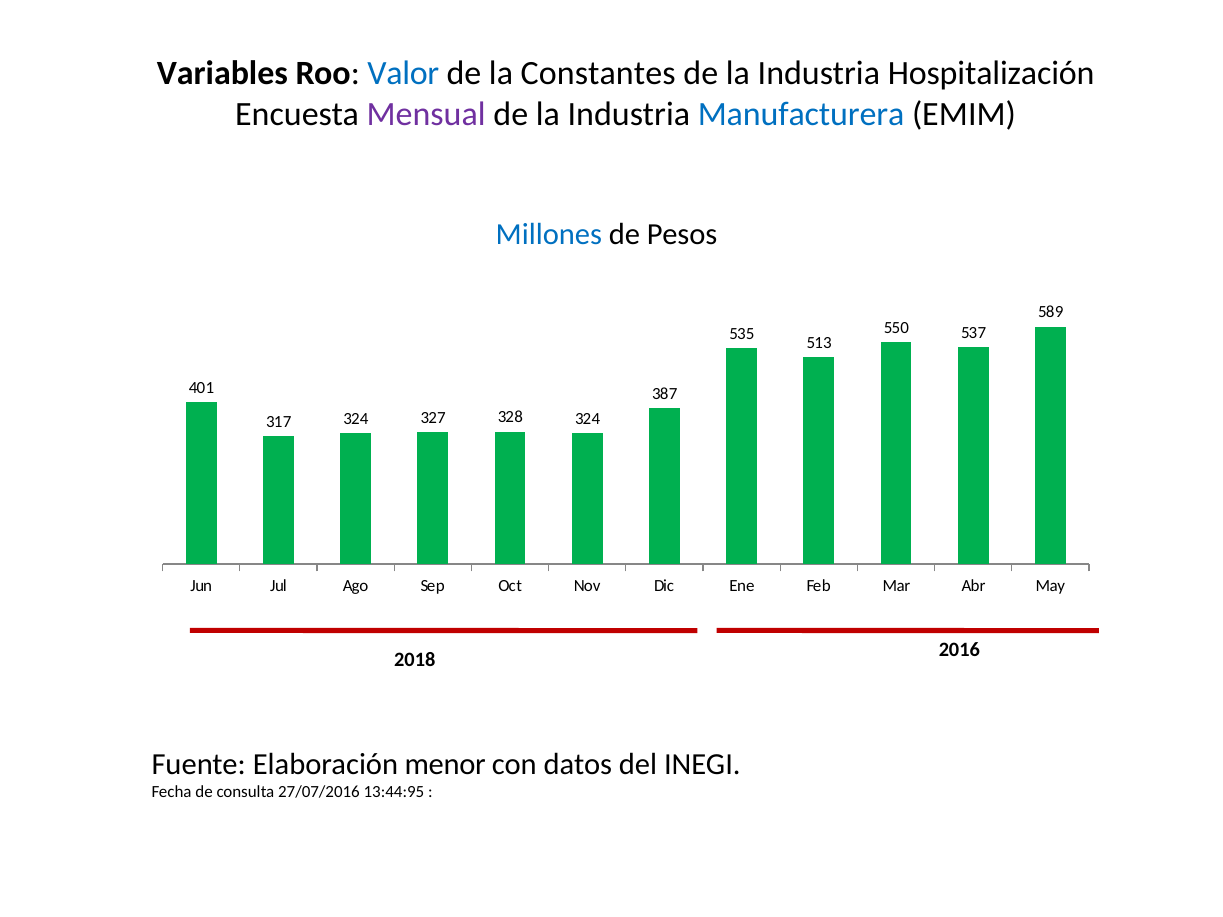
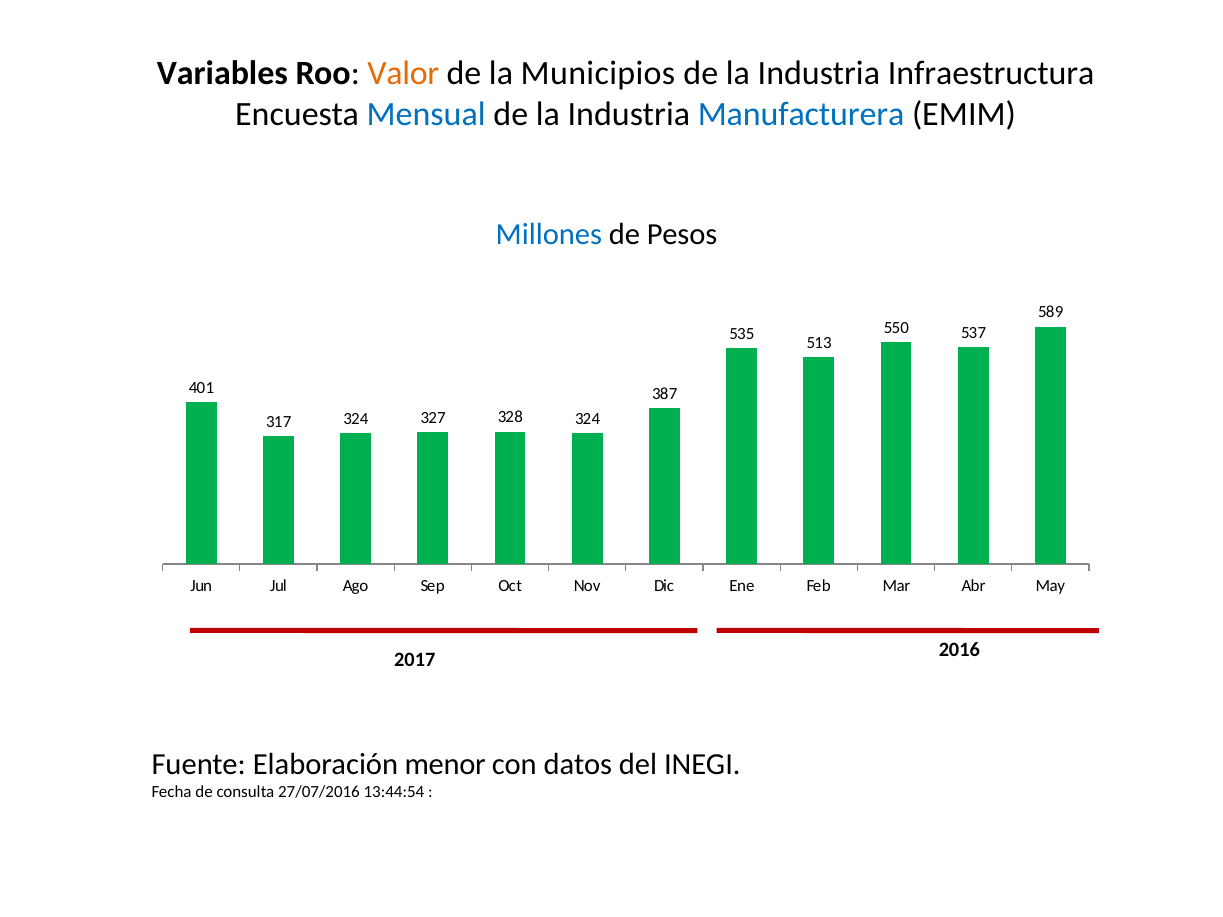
Valor colour: blue -> orange
Constantes: Constantes -> Municipios
Hospitalización: Hospitalización -> Infraestructura
Mensual colour: purple -> blue
2018: 2018 -> 2017
13:44:95: 13:44:95 -> 13:44:54
